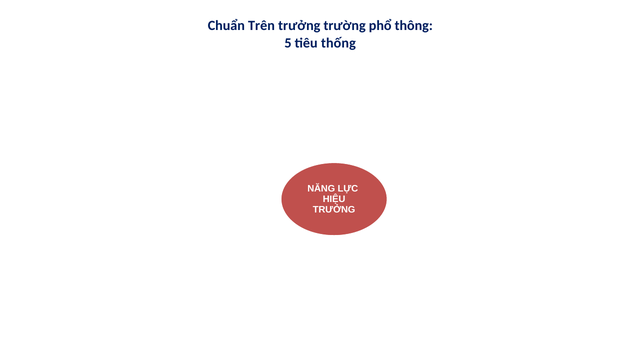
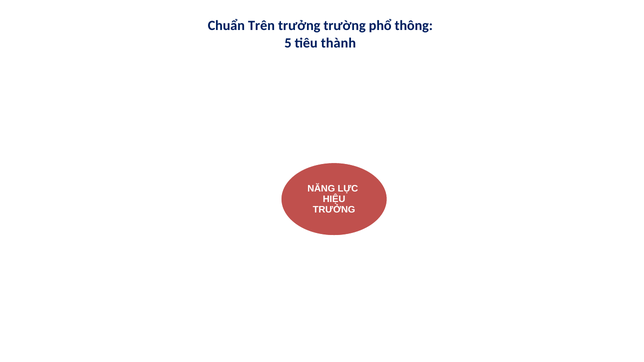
thống: thống -> thành
